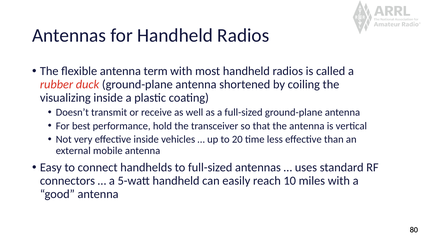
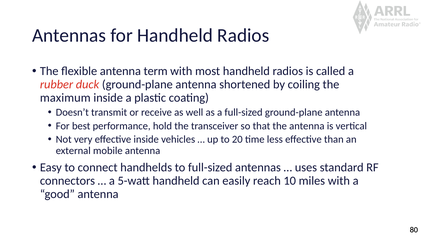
visualizing: visualizing -> maximum
